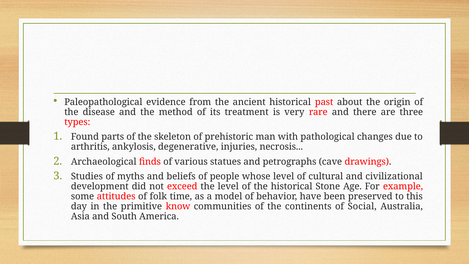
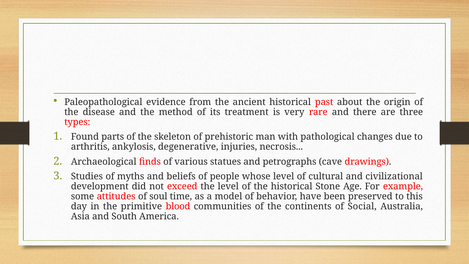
folk: folk -> soul
know: know -> blood
